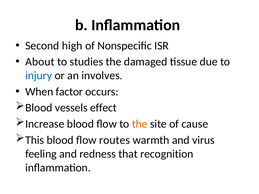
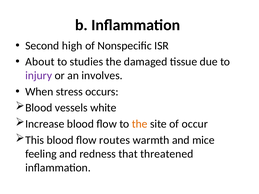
injury colour: blue -> purple
factor: factor -> stress
effect: effect -> white
cause: cause -> occur
virus: virus -> mice
recognition: recognition -> threatened
